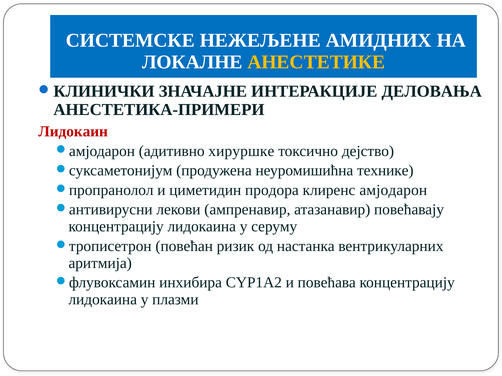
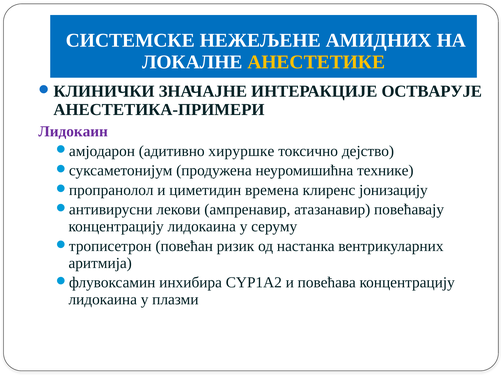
ДЕЛОВАЊА: ДЕЛОВАЊА -> ОСТВАРУЈЕ
Лидокаин colour: red -> purple
продора: продора -> времена
амјодарон: амјодарон -> јонизацију
